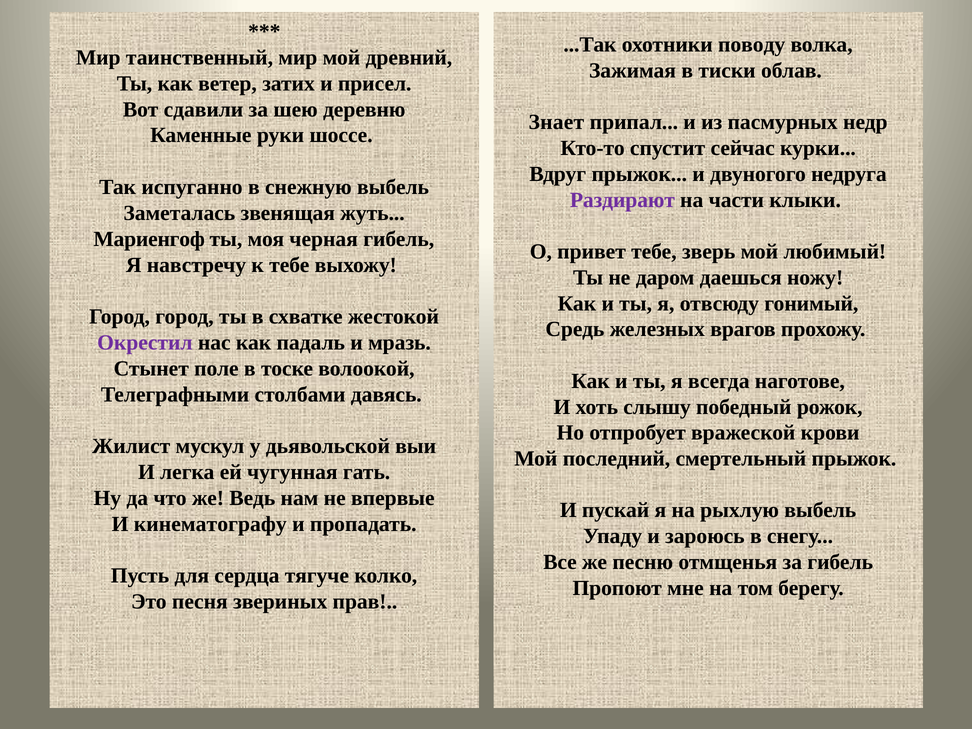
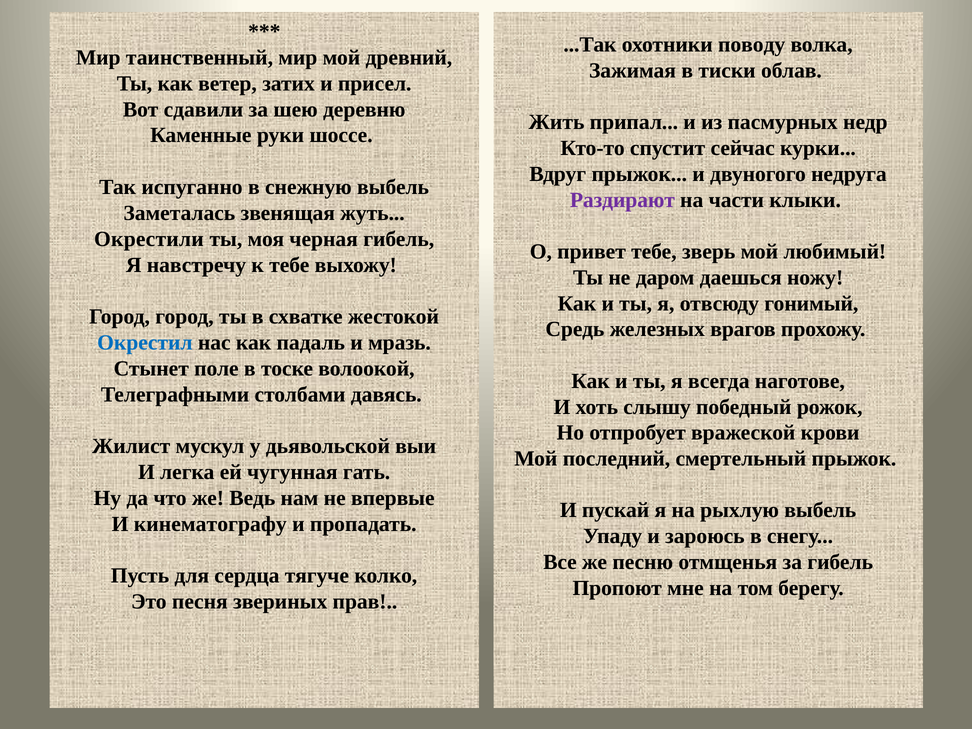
Знает: Знает -> Жить
Мариенгоф: Мариенгоф -> Окрестили
Окрестил colour: purple -> blue
